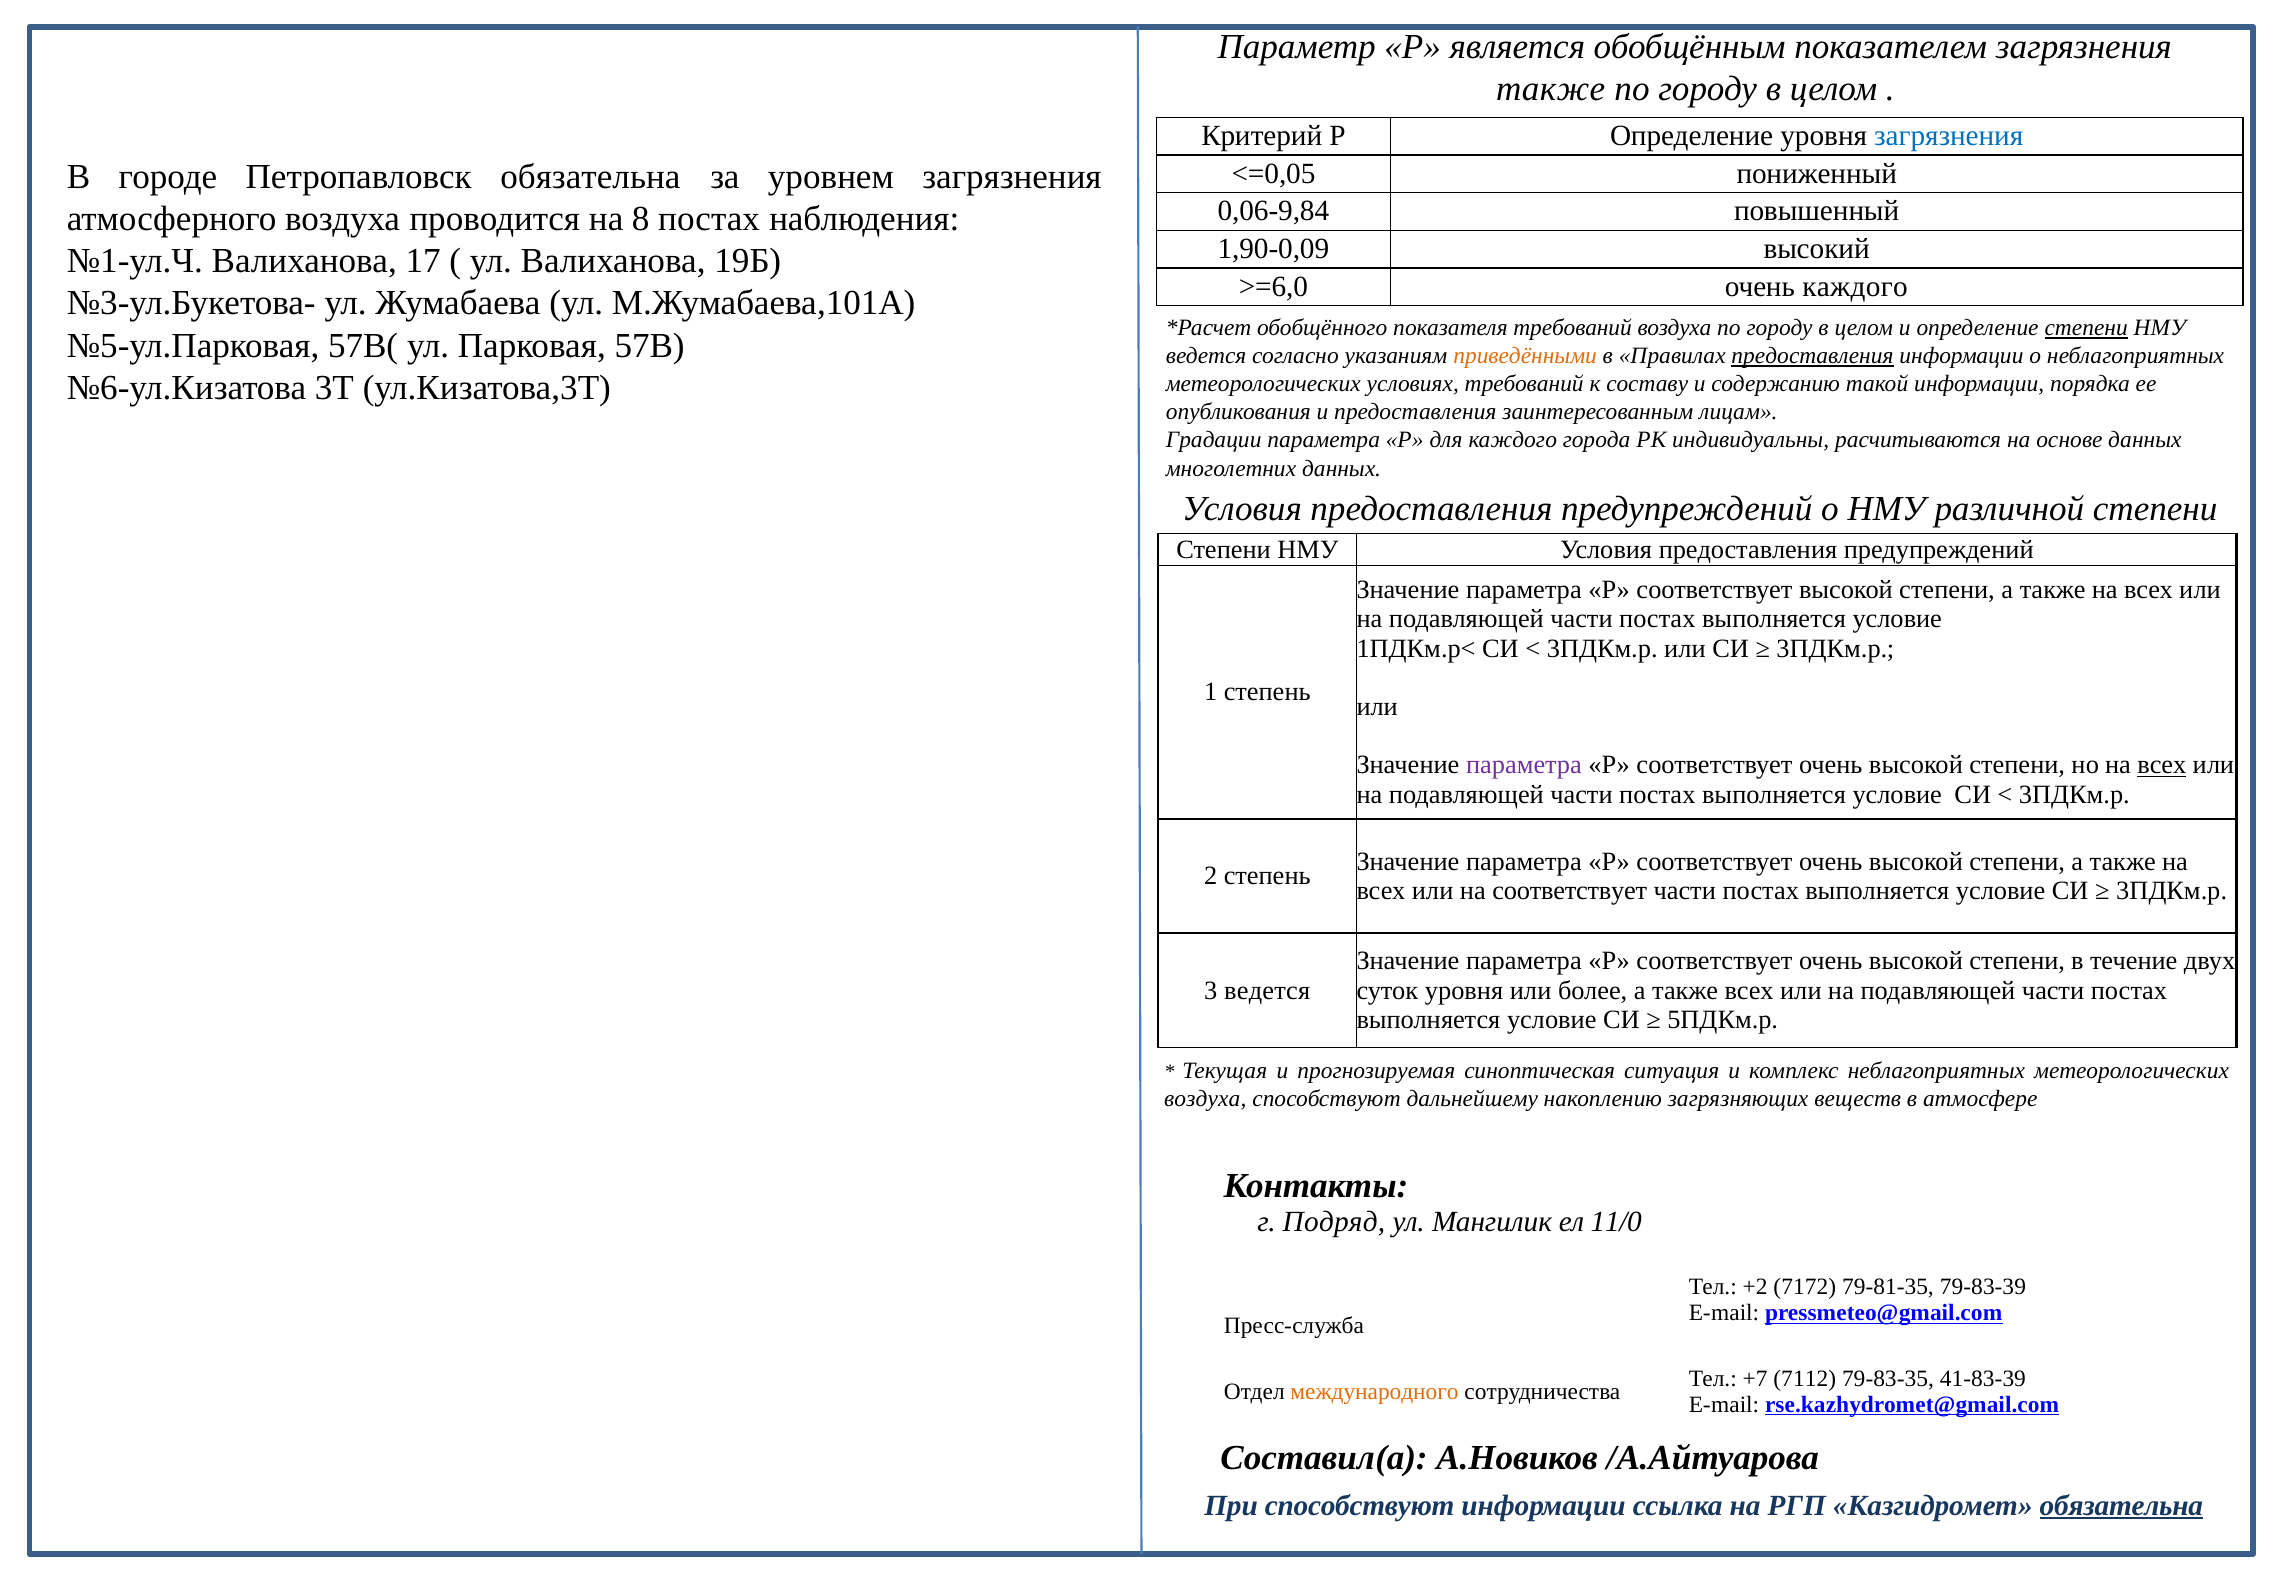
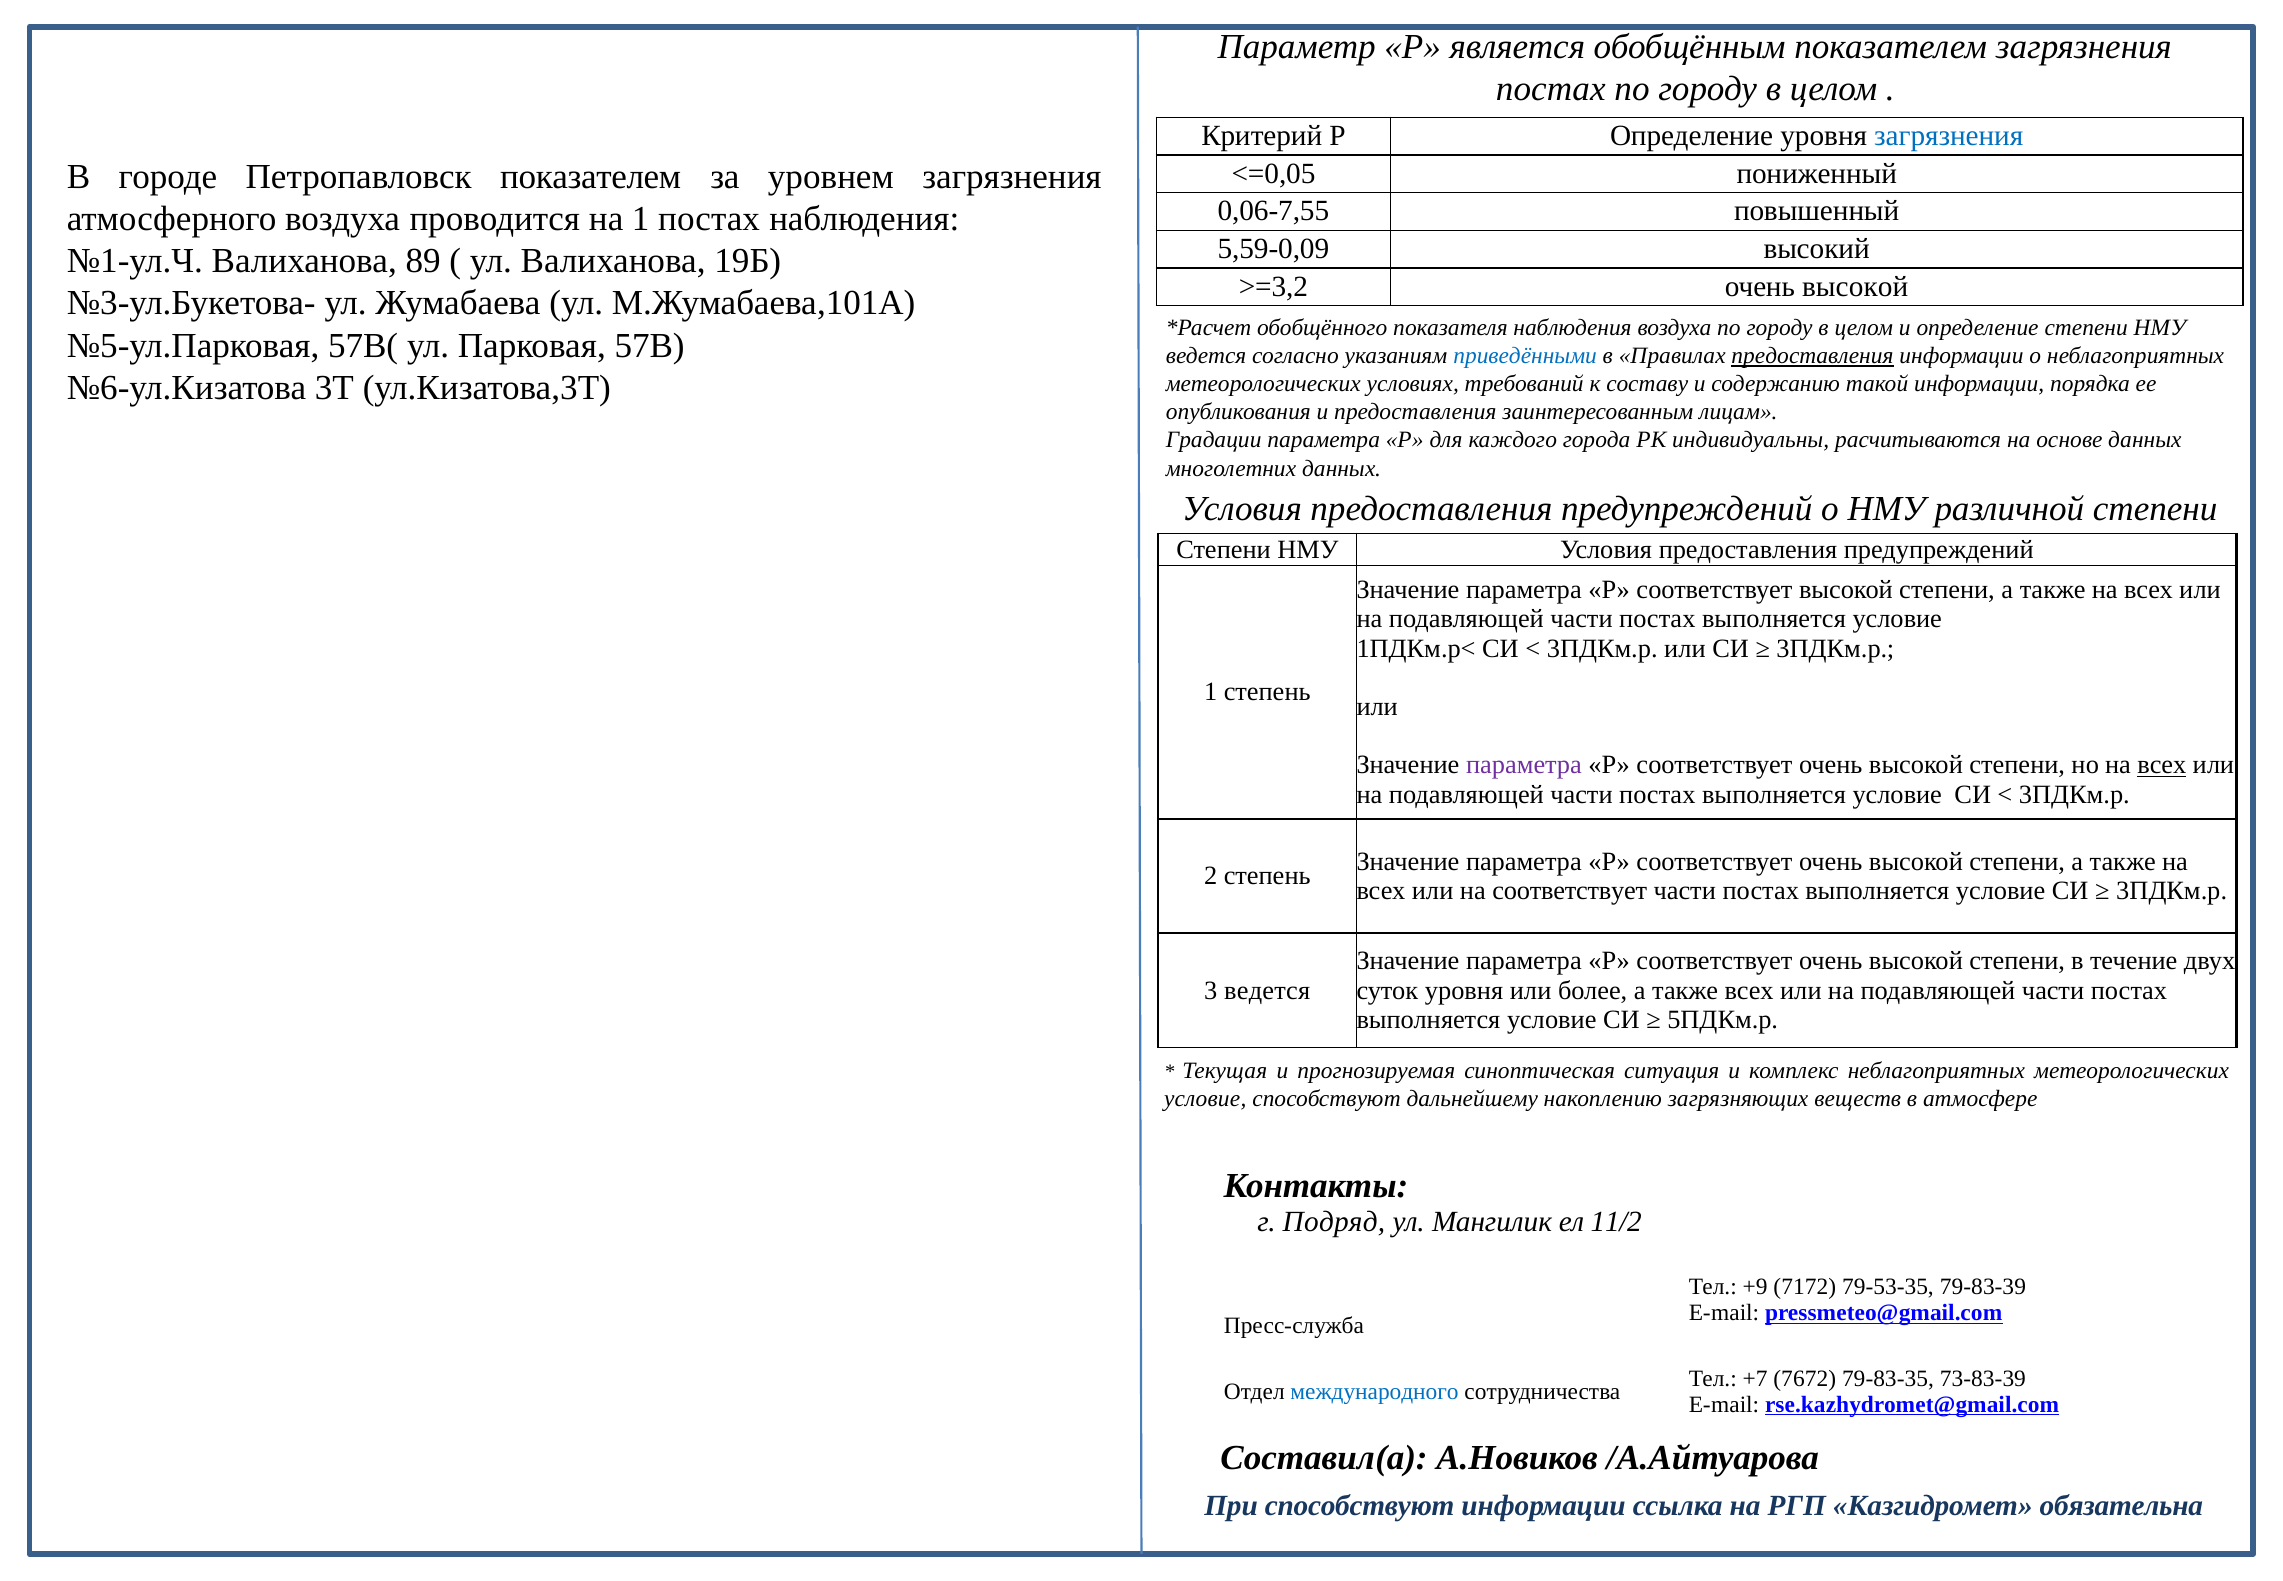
также at (1551, 89): также -> постах
Петропавловск обязательна: обязательна -> показателем
0,06-9,84: 0,06-9,84 -> 0,06-7,55
на 8: 8 -> 1
1,90-0,09: 1,90-0,09 -> 5,59-0,09
17: 17 -> 89
>=6,0: >=6,0 -> >=3,2
каждого at (1855, 286): каждого -> высокой
показателя требований: требований -> наблюдения
степени at (2086, 328) underline: present -> none
приведёнными colour: orange -> blue
воздуха at (1205, 1098): воздуха -> условие
11/0: 11/0 -> 11/2
+2: +2 -> +9
79-81-35: 79-81-35 -> 79-53-35
7112: 7112 -> 7672
41-83-39: 41-83-39 -> 73-83-39
международного colour: orange -> blue
обязательна at (2121, 1505) underline: present -> none
